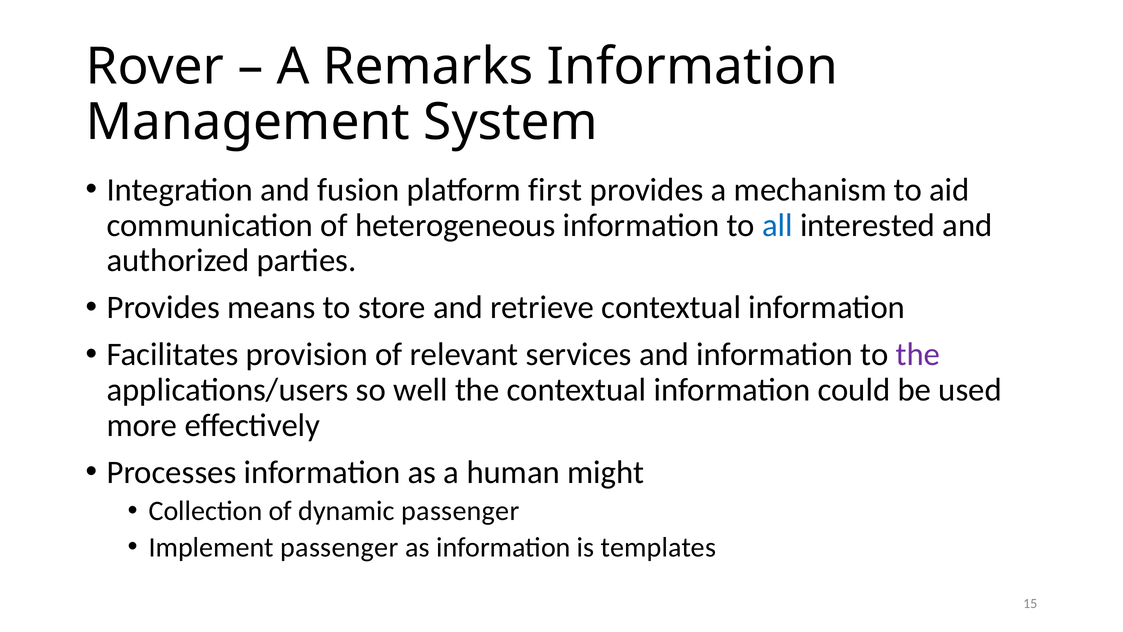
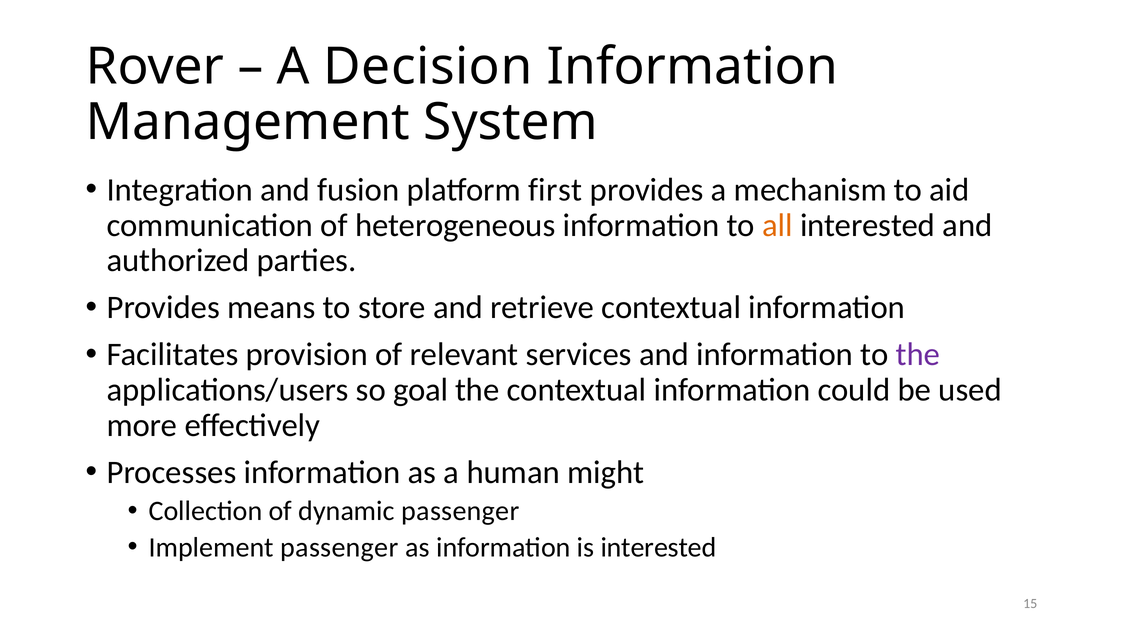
Remarks: Remarks -> Decision
all colour: blue -> orange
well: well -> goal
is templates: templates -> interested
